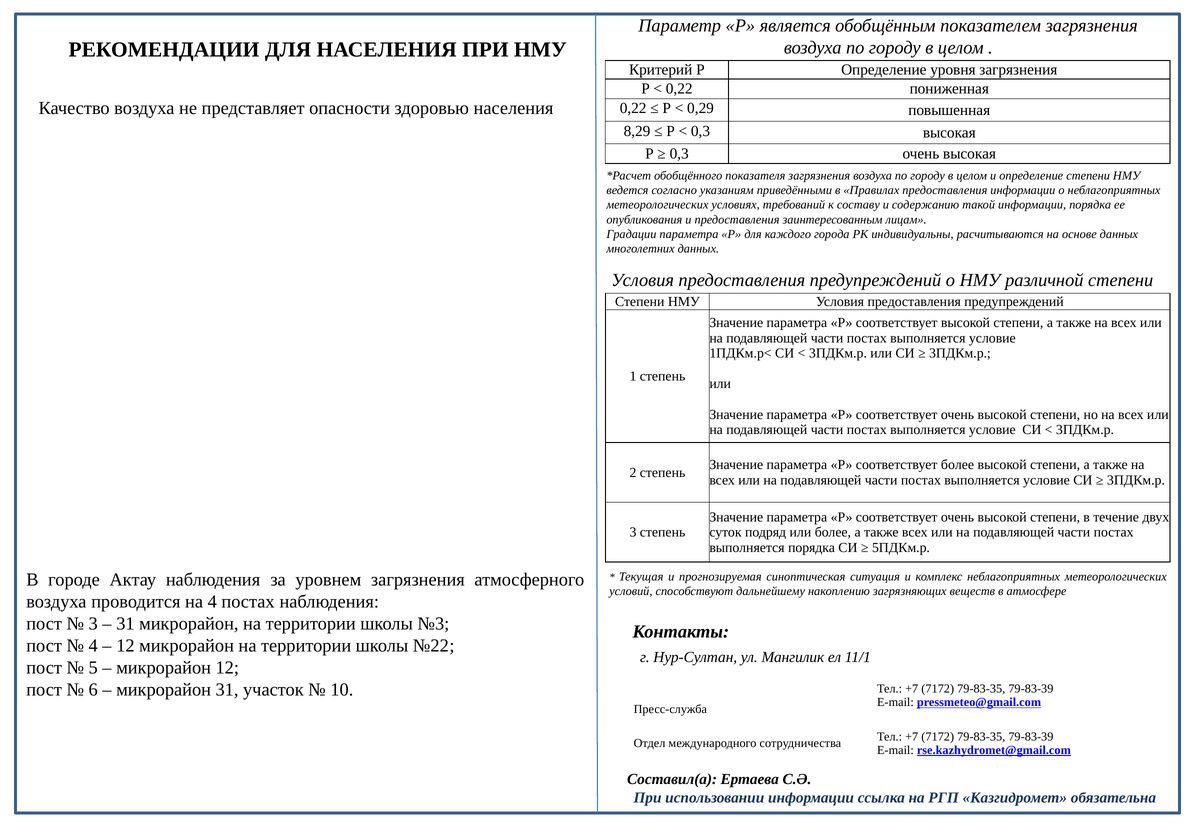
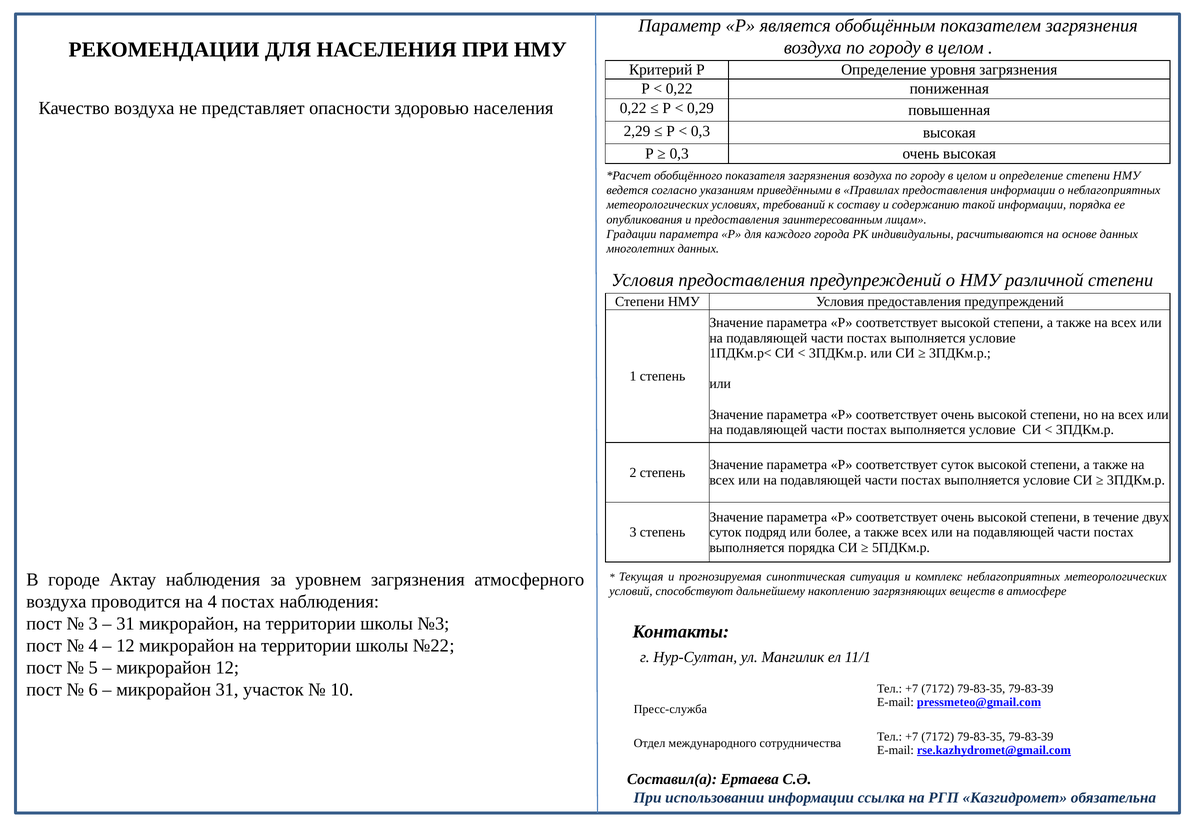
8,29: 8,29 -> 2,29
соответствует более: более -> суток
